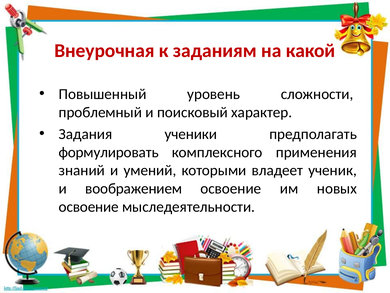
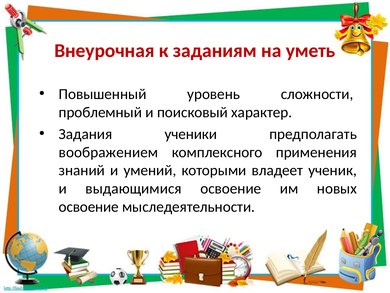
какой: какой -> уметь
формулировать: формулировать -> воображением
воображением: воображением -> выдающимися
